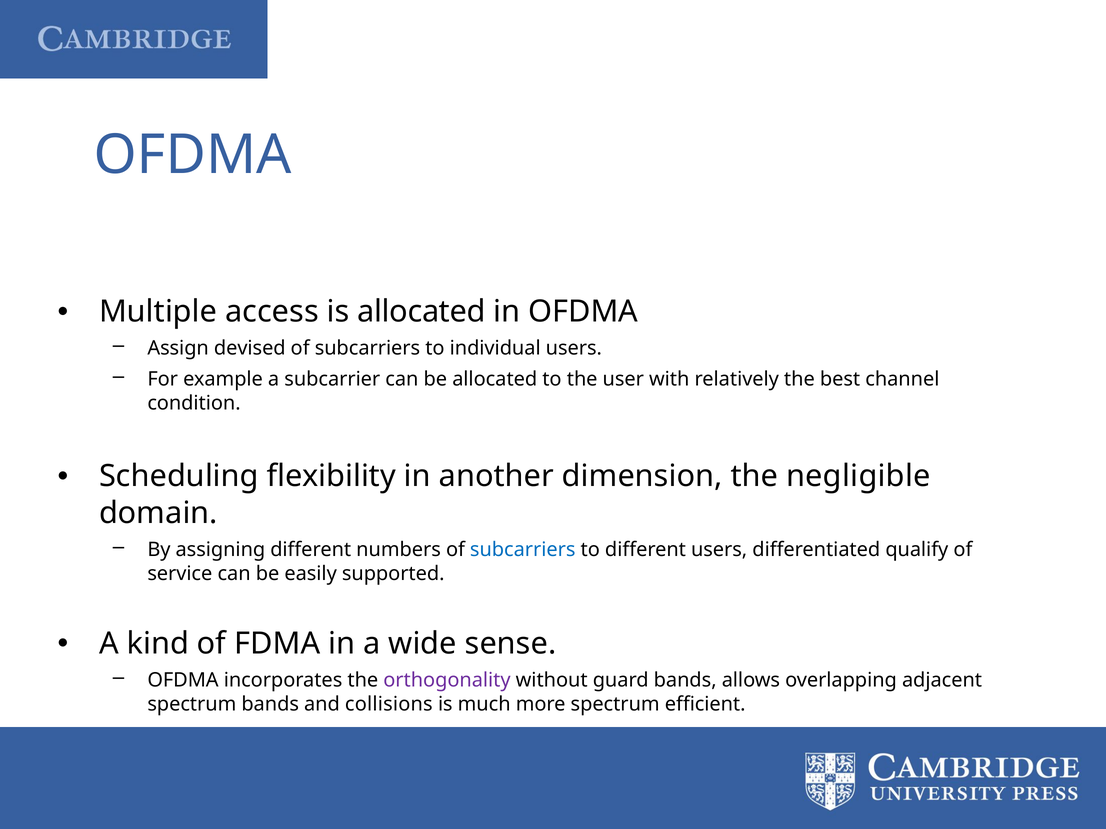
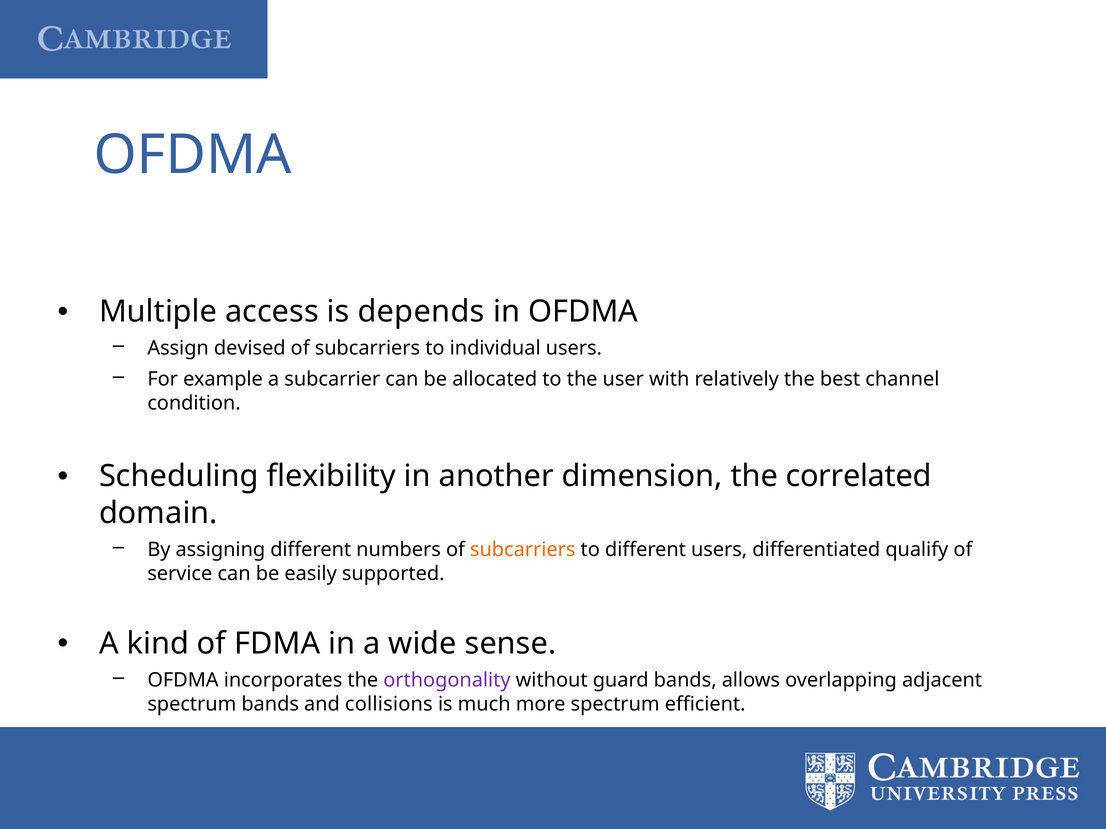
is allocated: allocated -> depends
negligible: negligible -> correlated
subcarriers at (523, 550) colour: blue -> orange
